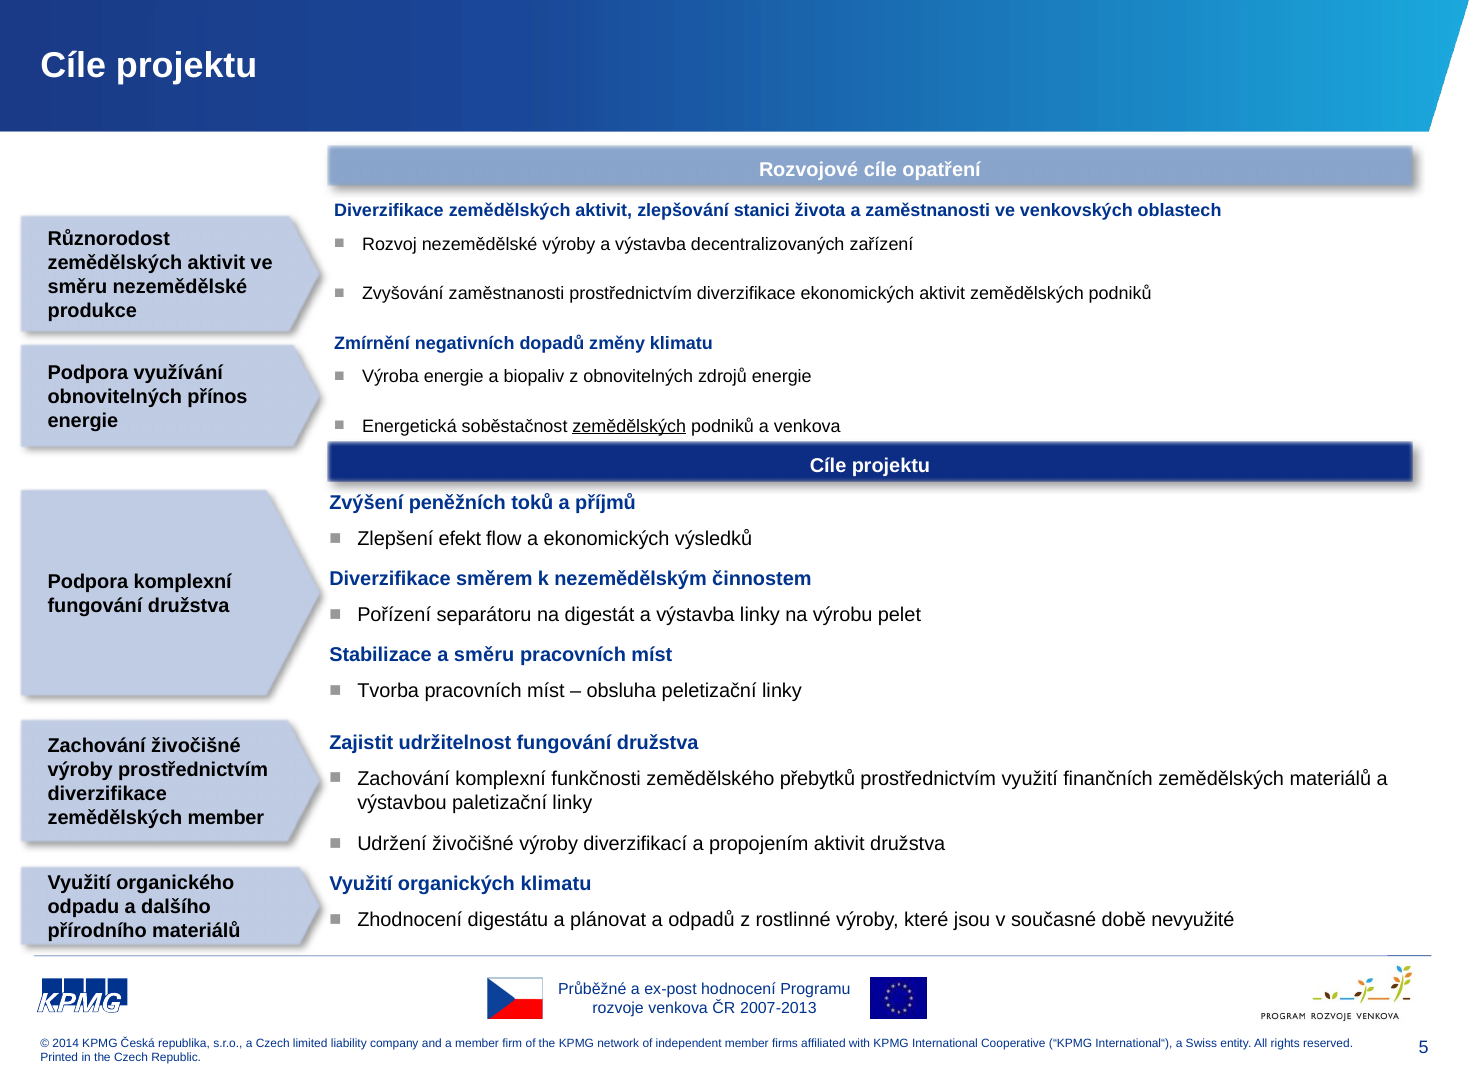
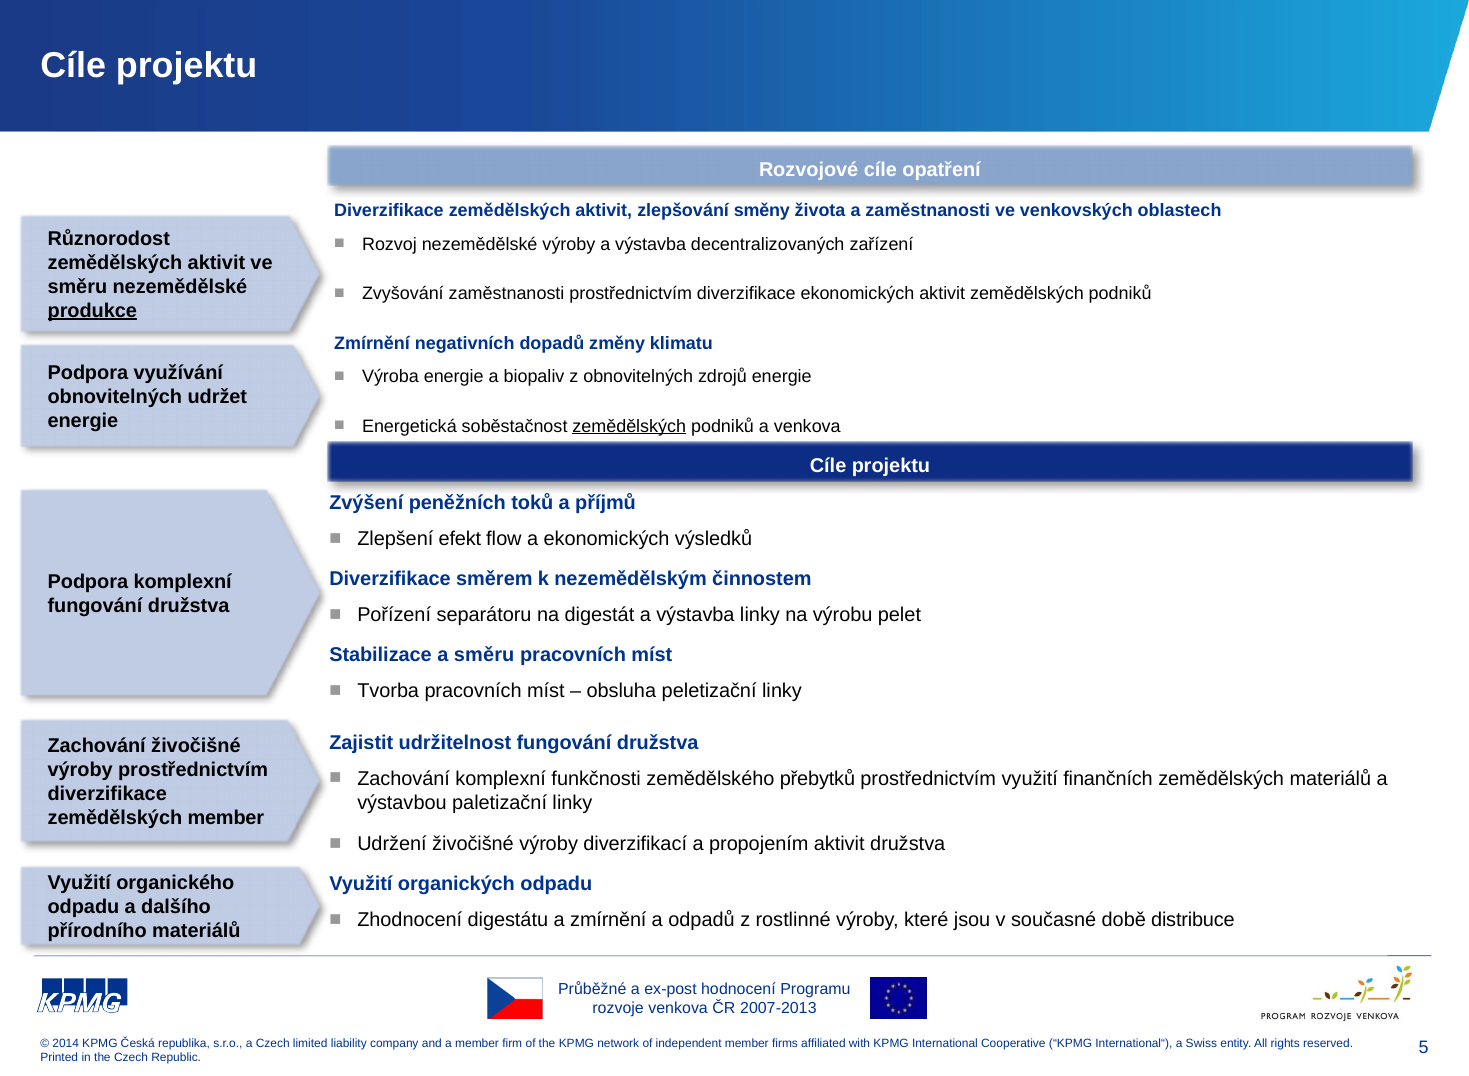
stanici: stanici -> směny
produkce underline: none -> present
přínos: přínos -> udržet
organických klimatu: klimatu -> odpadu
a plánovat: plánovat -> zmírnění
nevyužité: nevyužité -> distribuce
